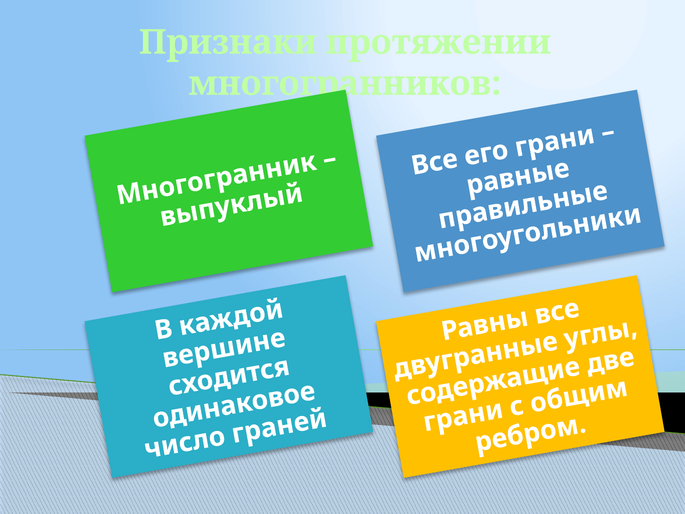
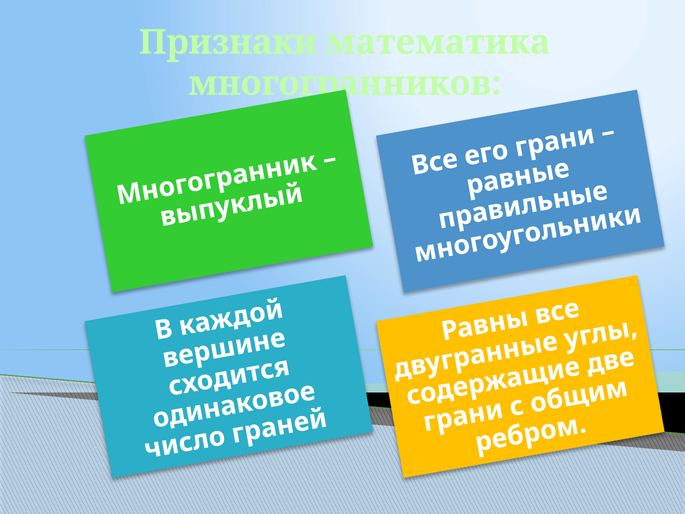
протяжении: протяжении -> математика
